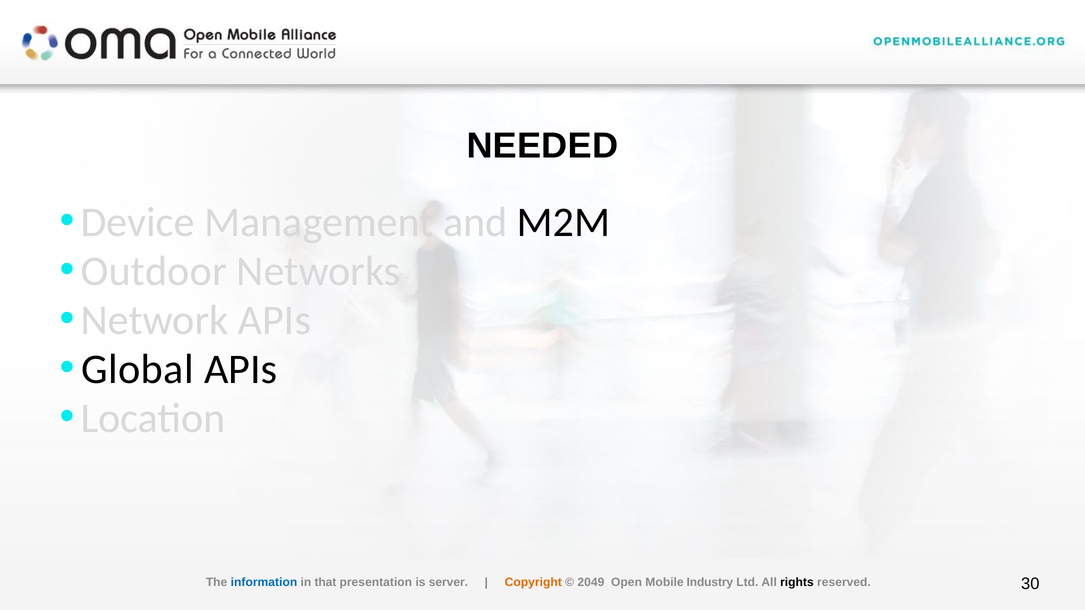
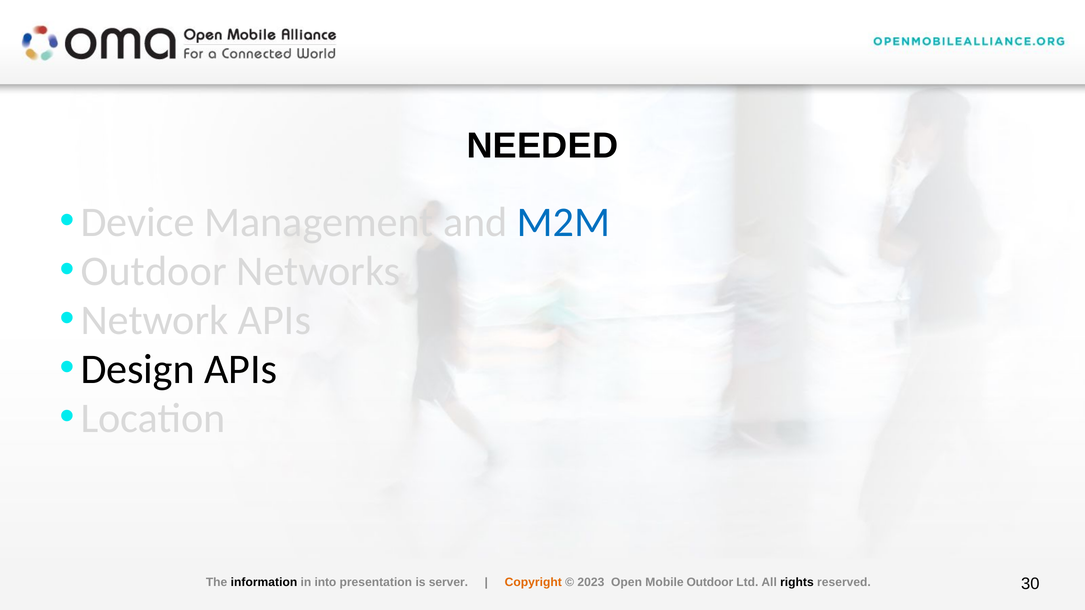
M2M colour: black -> blue
Global: Global -> Design
information colour: blue -> black
that: that -> into
2049: 2049 -> 2023
Mobile Industry: Industry -> Outdoor
